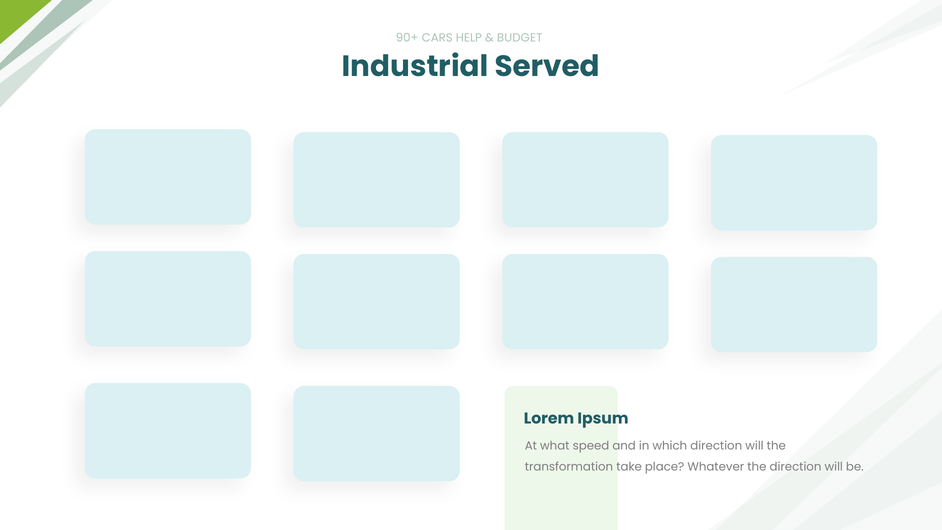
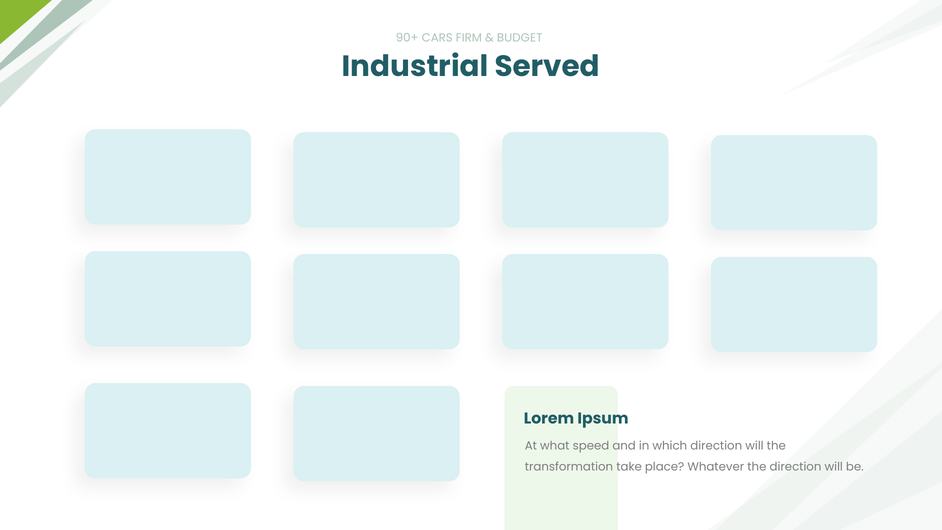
HELP: HELP -> FIRM
